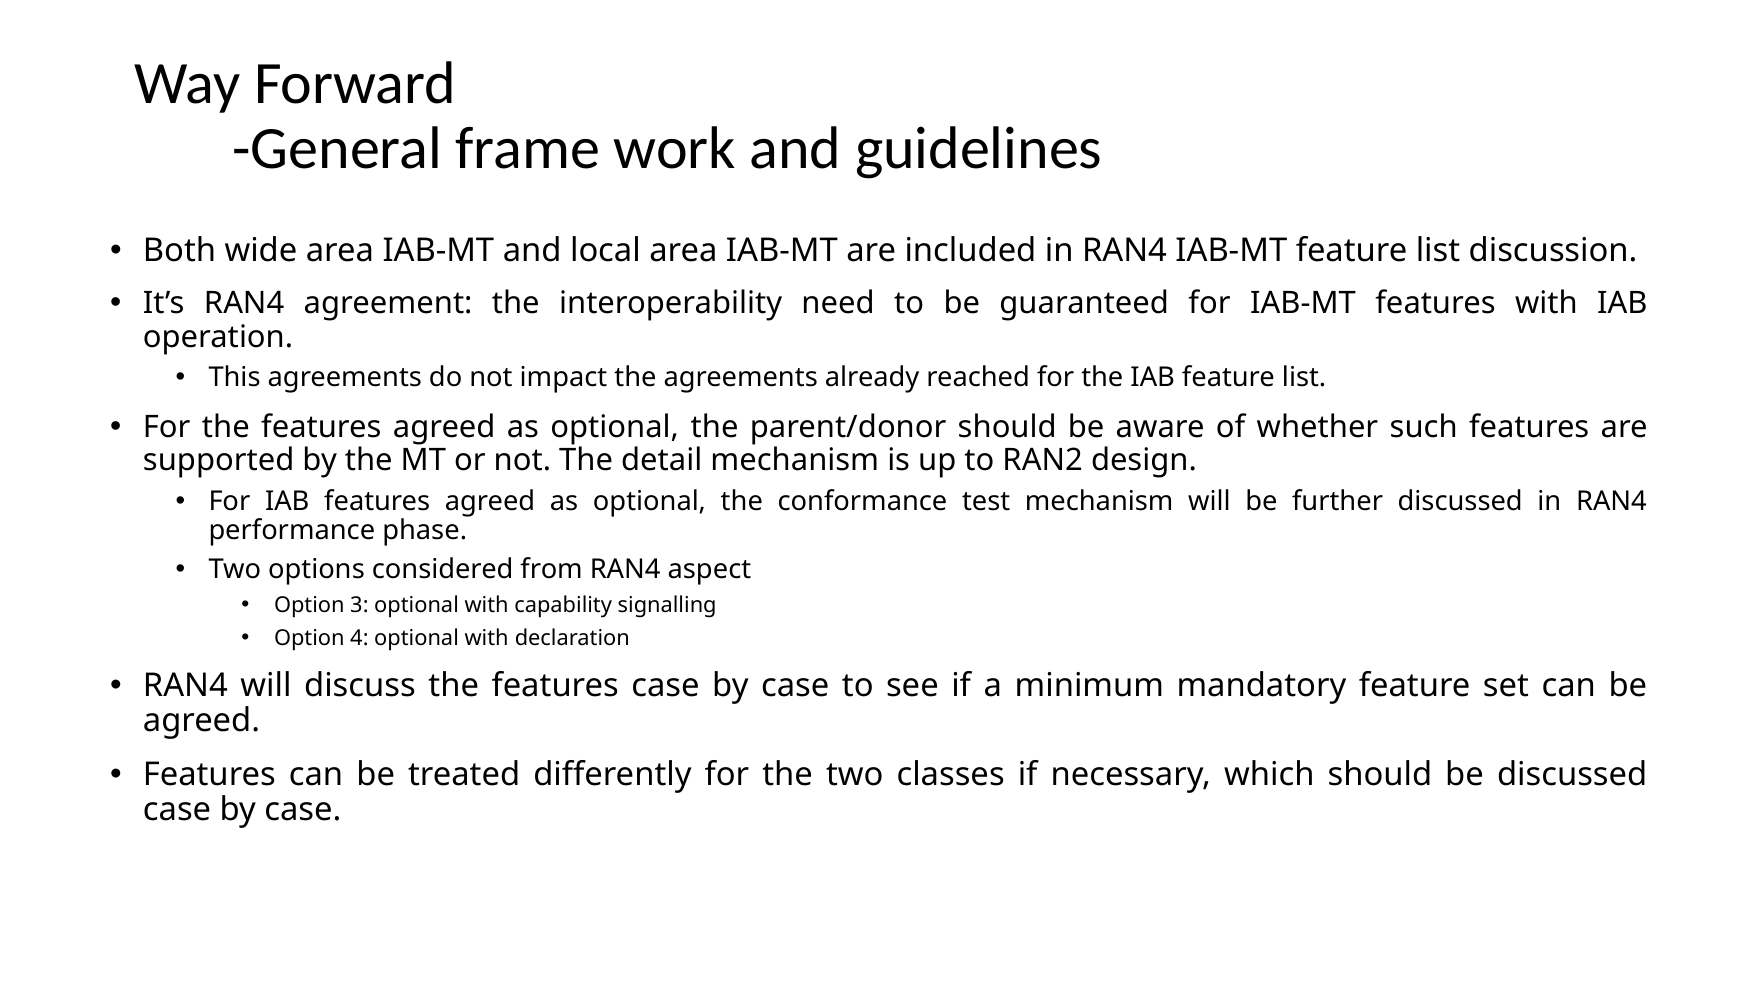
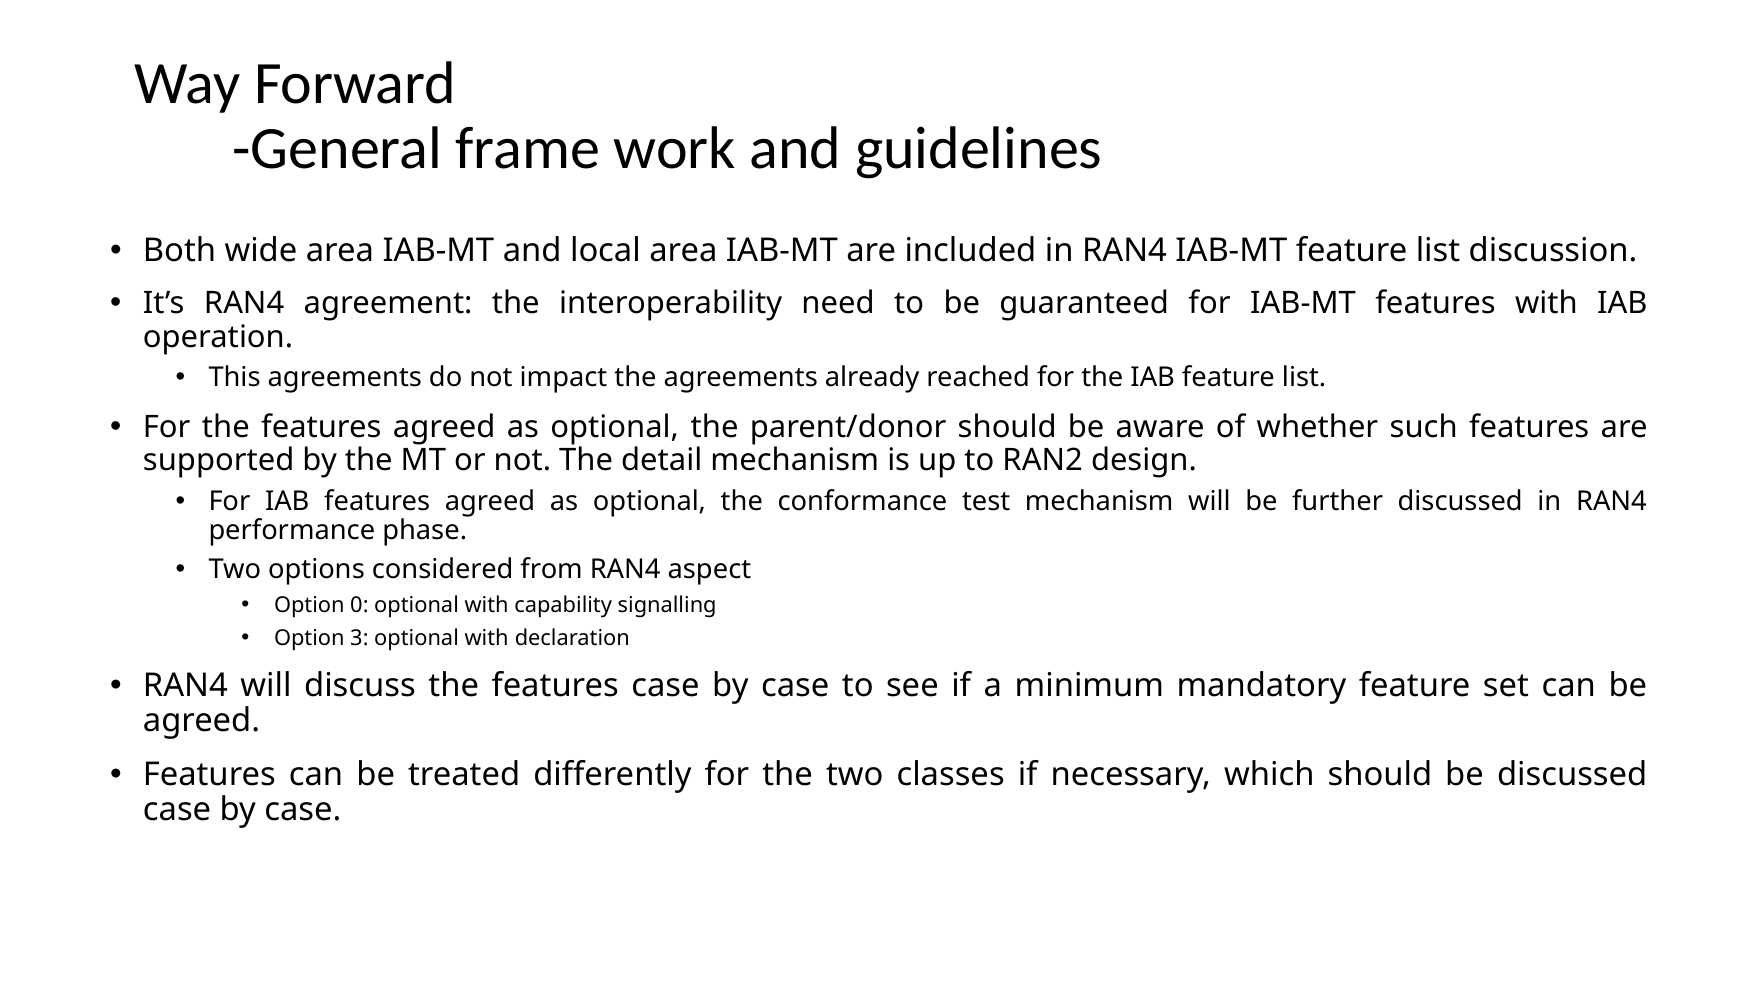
3: 3 -> 0
4: 4 -> 3
